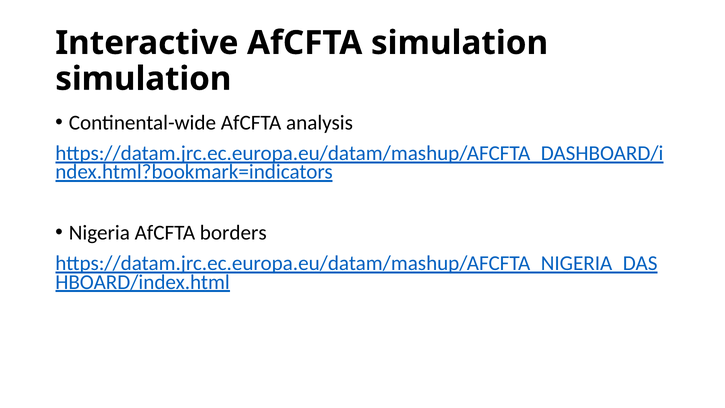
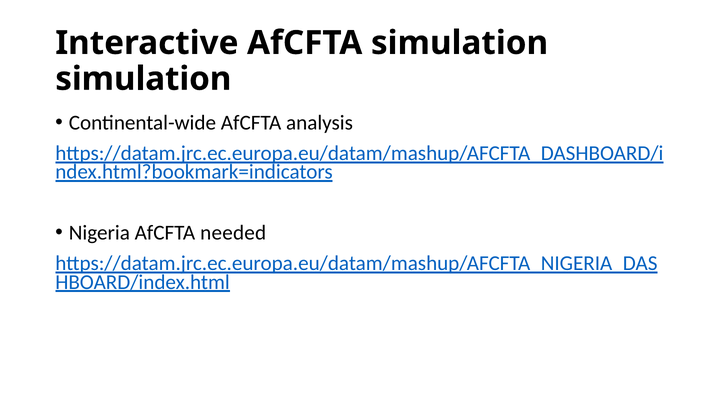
borders: borders -> needed
